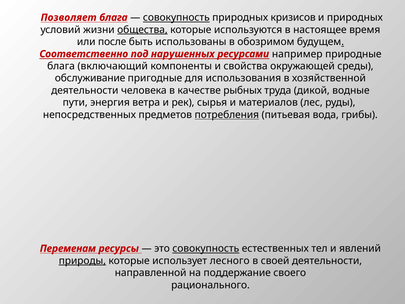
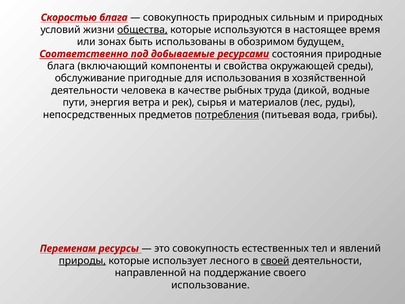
Позволяет: Позволяет -> Скоростью
совокупность at (176, 17) underline: present -> none
кризисов: кризисов -> сильным
после: после -> зонах
нарушенных: нарушенных -> добываемые
например: например -> состояния
совокупность at (206, 248) underline: present -> none
своей underline: none -> present
рационального: рационального -> использование
